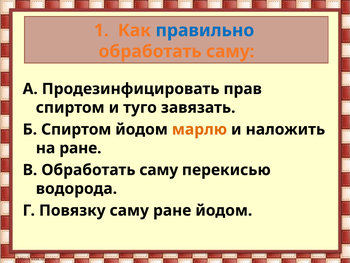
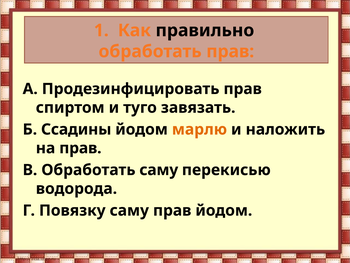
правильно colour: blue -> black
саму at (230, 51): саму -> прав
Б Спиртом: Спиртом -> Ссадины
на ране: ране -> прав
саму ране: ране -> прав
